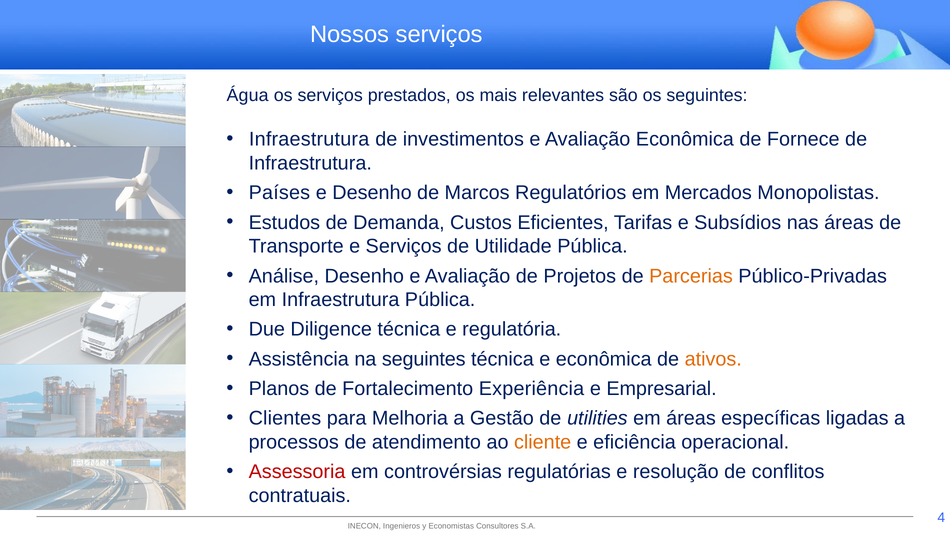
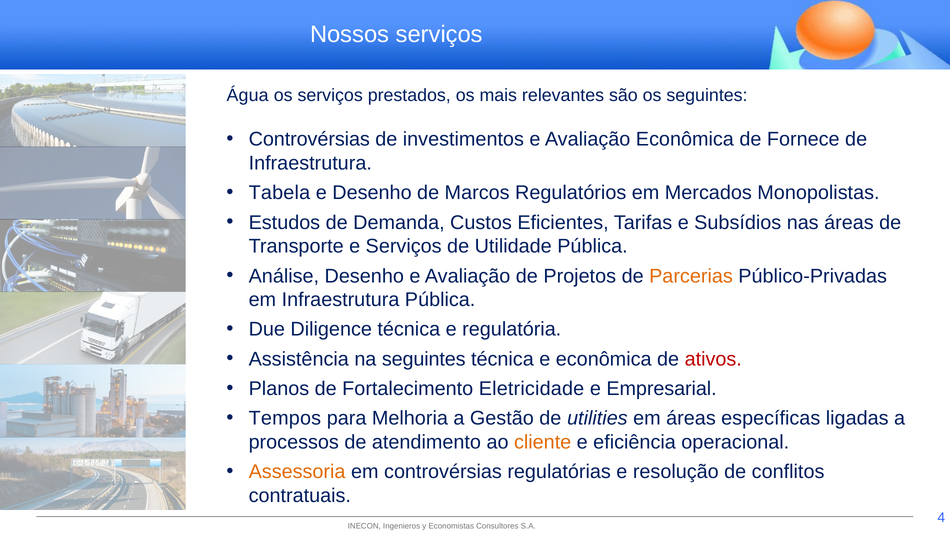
Infraestrutura at (309, 140): Infraestrutura -> Controvérsias
Países: Países -> Tabela
ativos colour: orange -> red
Experiência: Experiência -> Eletricidade
Clientes: Clientes -> Tempos
Assessoria colour: red -> orange
